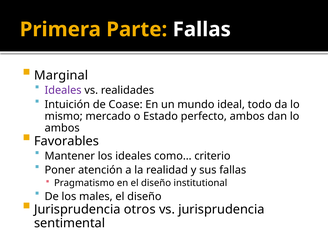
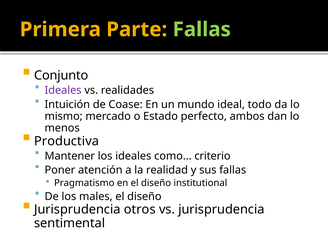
Fallas at (202, 29) colour: white -> light green
Marginal: Marginal -> Conjunto
ambos at (62, 128): ambos -> menos
Favorables: Favorables -> Productiva
